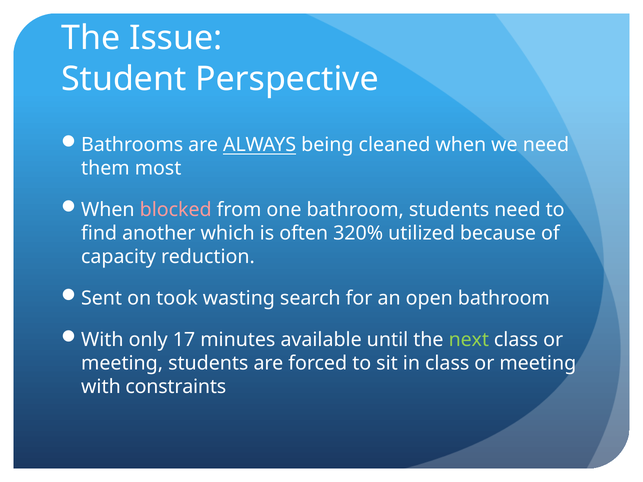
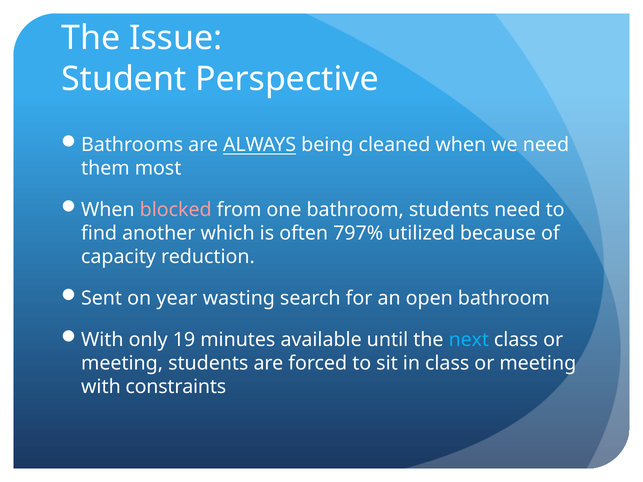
320%: 320% -> 797%
took: took -> year
17: 17 -> 19
next colour: light green -> light blue
